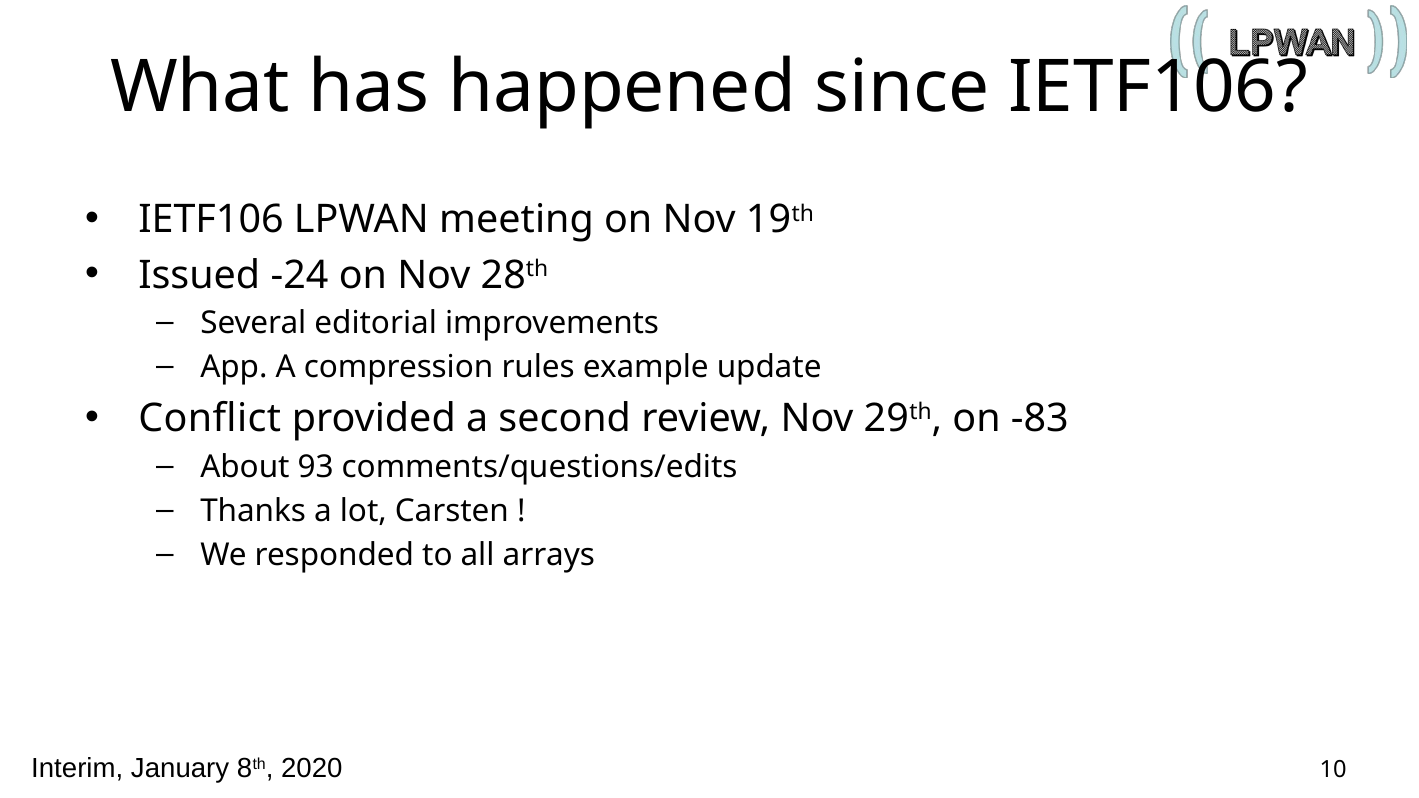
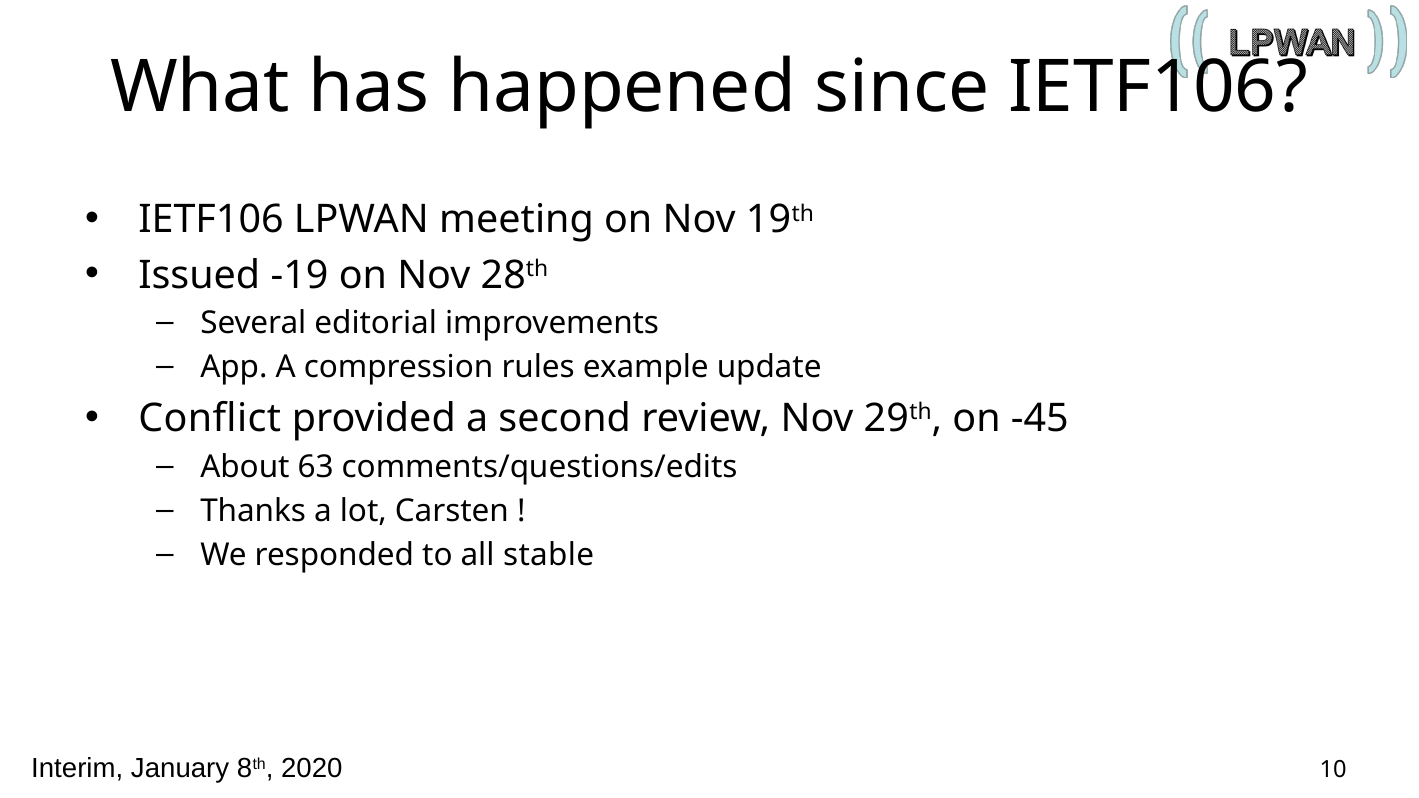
-24: -24 -> -19
-83: -83 -> -45
93: 93 -> 63
arrays: arrays -> stable
